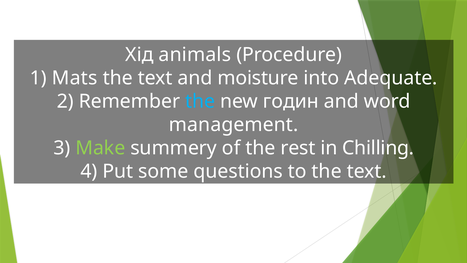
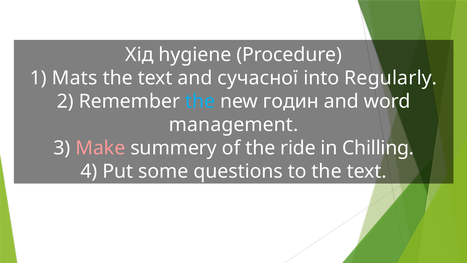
animals: animals -> hygiene
moisture: moisture -> сучасної
Adequate: Adequate -> Regularly
Make colour: light green -> pink
rest: rest -> ride
